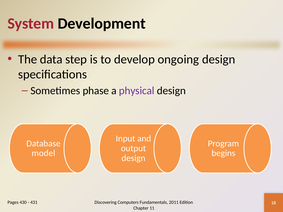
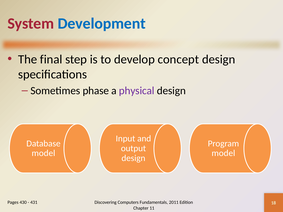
Development colour: black -> blue
data: data -> final
ongoing: ongoing -> concept
begins at (223, 153): begins -> model
